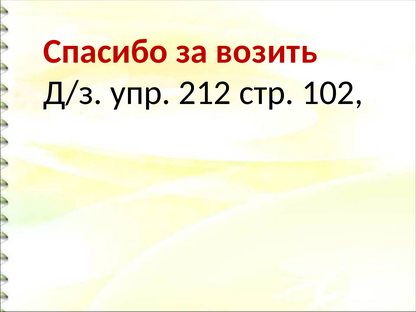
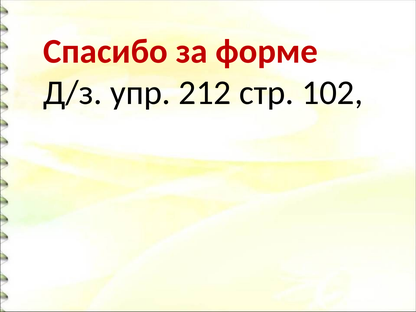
возить: возить -> форме
